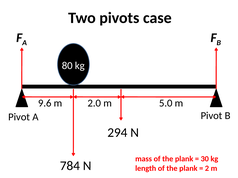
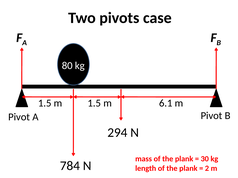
9.6 at (45, 103): 9.6 -> 1.5
m 2.0: 2.0 -> 1.5
5.0: 5.0 -> 6.1
